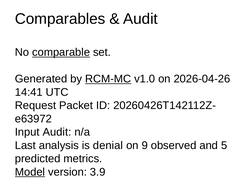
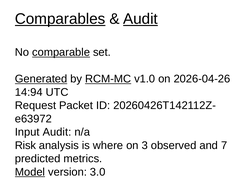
Comparables underline: none -> present
Audit at (140, 19) underline: none -> present
Generated underline: none -> present
14:41: 14:41 -> 14:94
Last: Last -> Risk
denial: denial -> where
9: 9 -> 3
5: 5 -> 7
3.9: 3.9 -> 3.0
